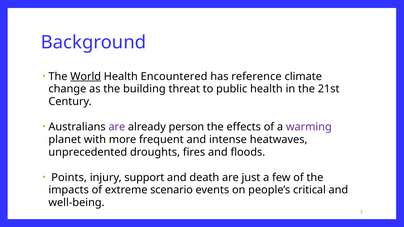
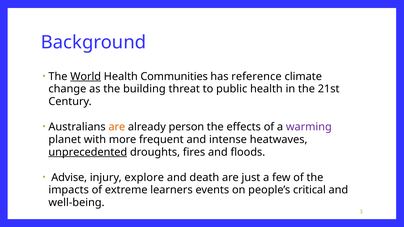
Encountered: Encountered -> Communities
are at (117, 127) colour: purple -> orange
unprecedented underline: none -> present
Points: Points -> Advise
support: support -> explore
scenario: scenario -> learners
